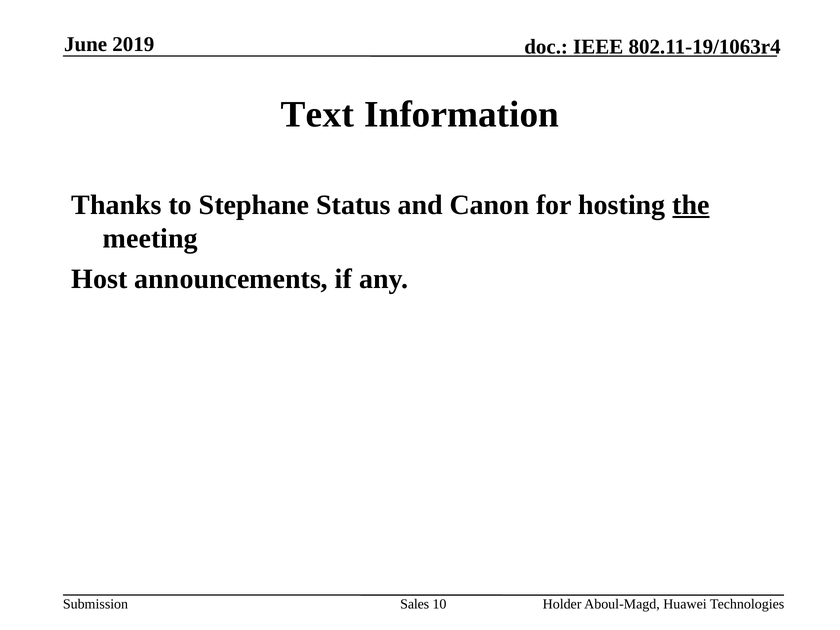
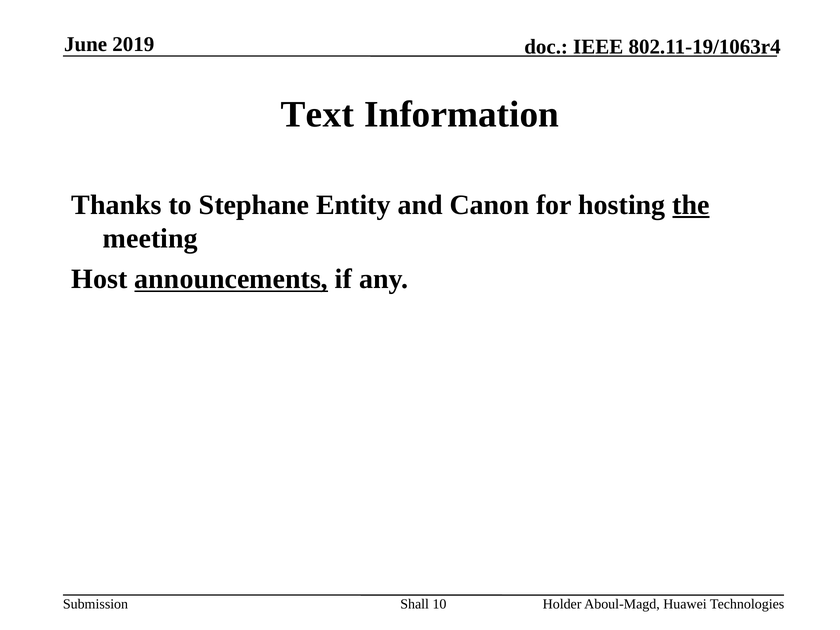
Status: Status -> Entity
announcements underline: none -> present
Sales: Sales -> Shall
